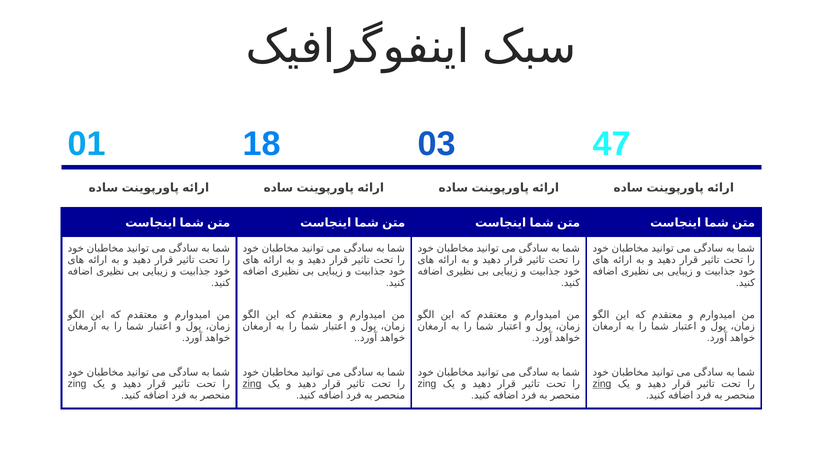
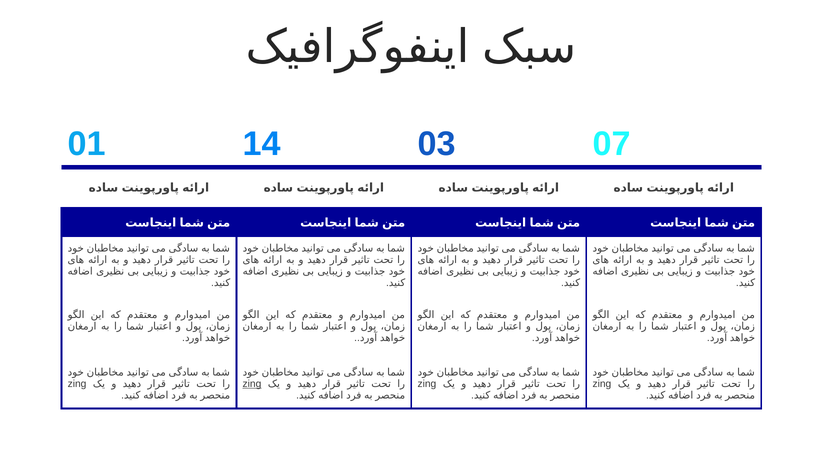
18: 18 -> 14
47: 47 -> 07
zing at (602, 384) underline: present -> none
